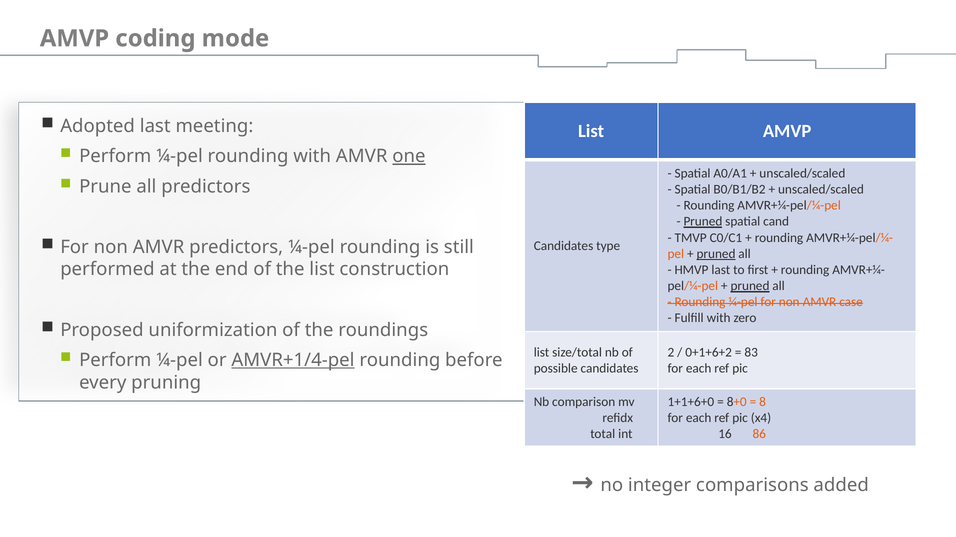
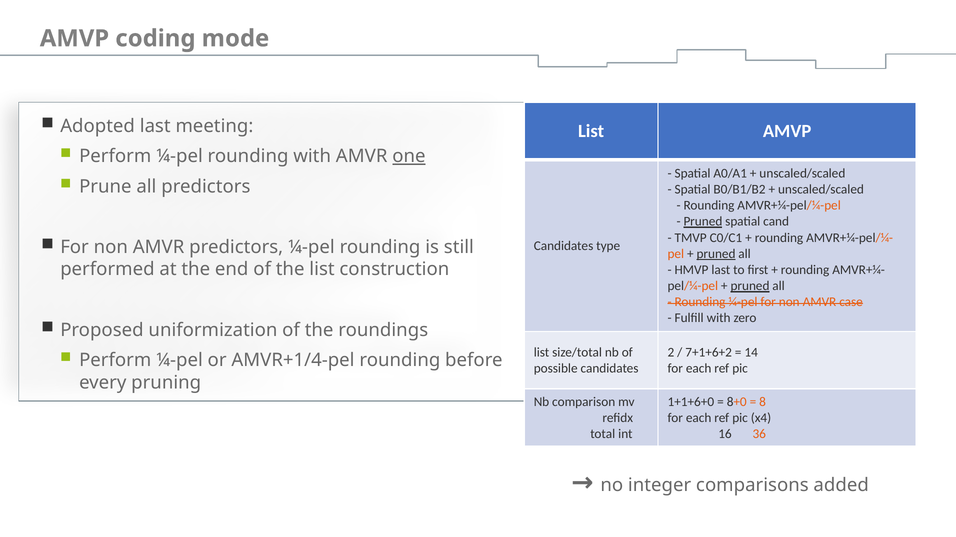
0+1+6+2: 0+1+6+2 -> 7+1+6+2
83: 83 -> 14
AMVR+1/4-pel underline: present -> none
86: 86 -> 36
